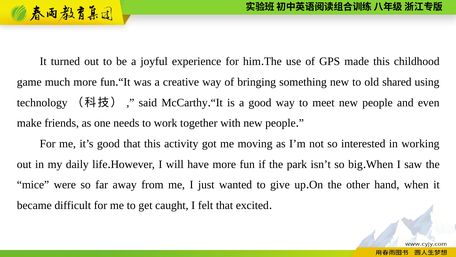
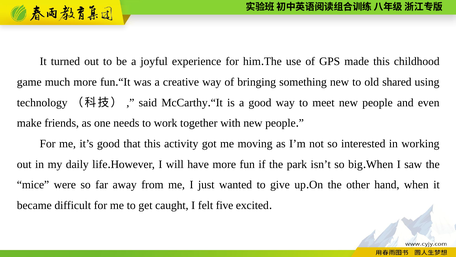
felt that: that -> five
